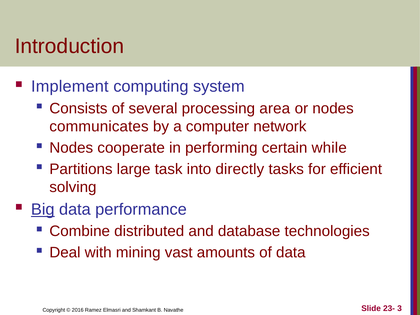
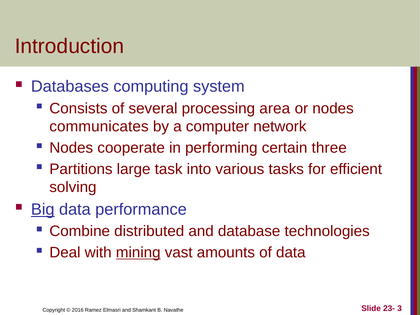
Implement: Implement -> Databases
while: while -> three
directly: directly -> various
mining underline: none -> present
